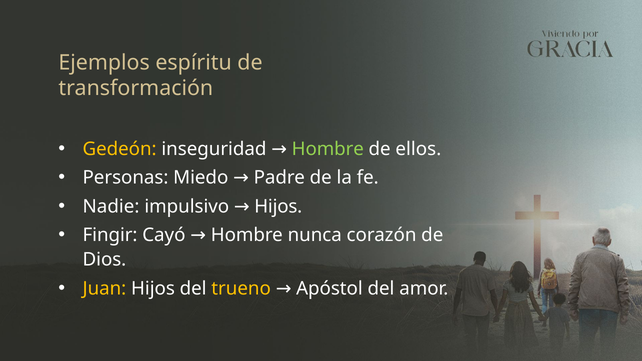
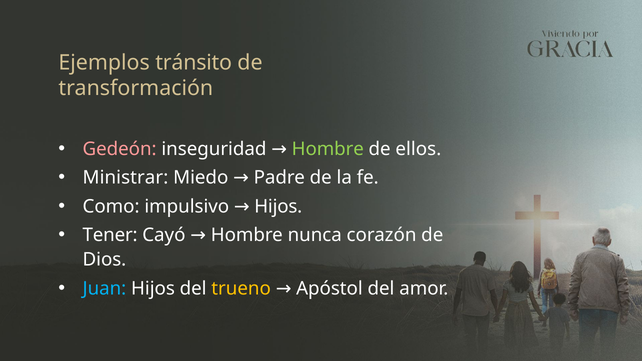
espíritu: espíritu -> tránsito
Gedeón colour: yellow -> pink
Personas: Personas -> Ministrar
Nadie: Nadie -> Como
Fingir: Fingir -> Tener
Juan colour: yellow -> light blue
